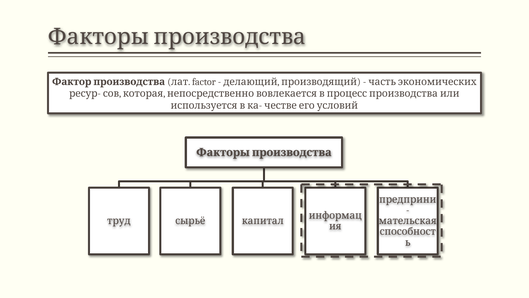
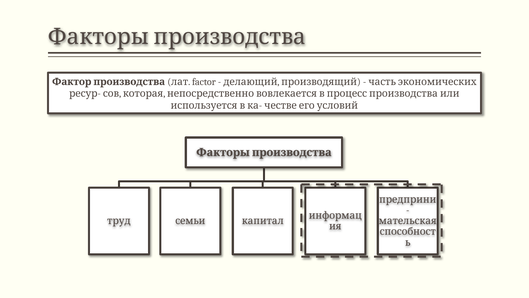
сырьё: сырьё -> семьи
